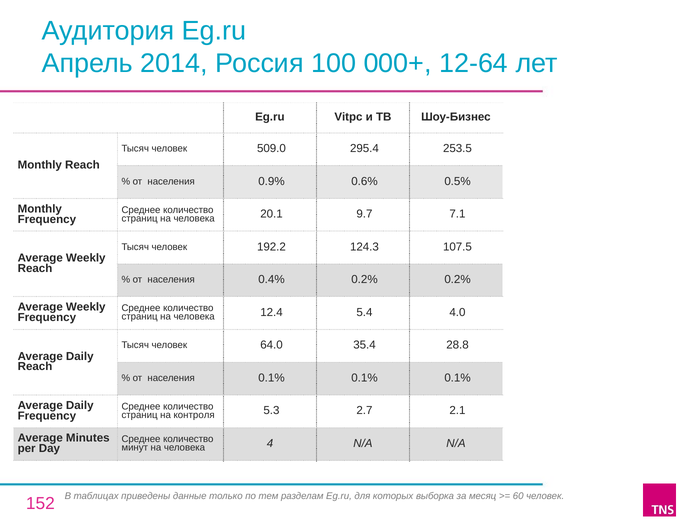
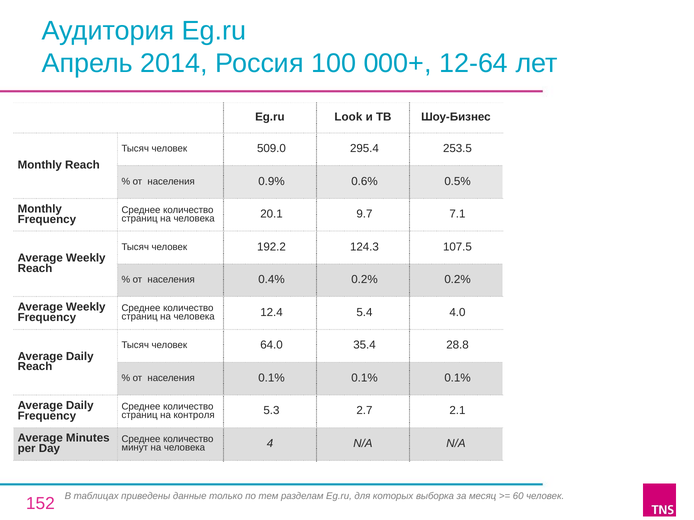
Vitpc: Vitpc -> Look
